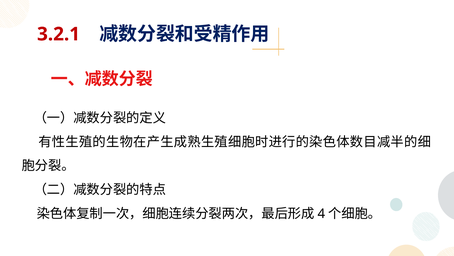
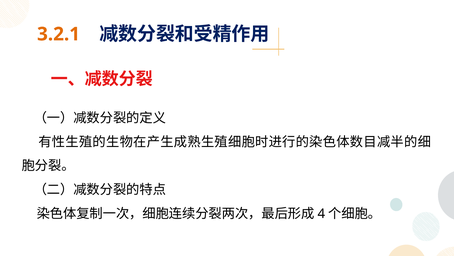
3.2.1 colour: red -> orange
